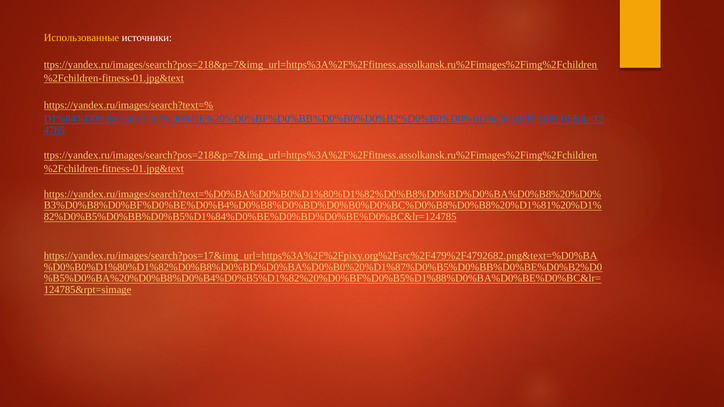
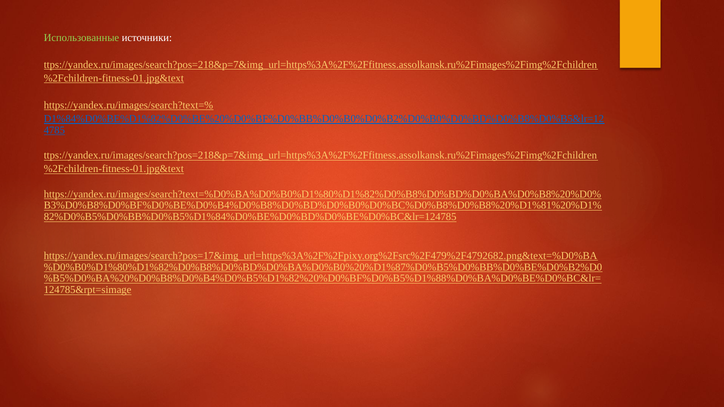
Использованные colour: yellow -> light green
